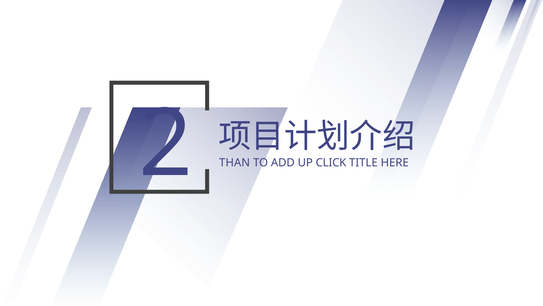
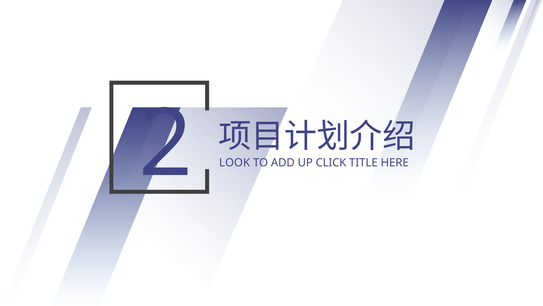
THAN: THAN -> LOOK
